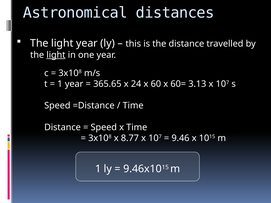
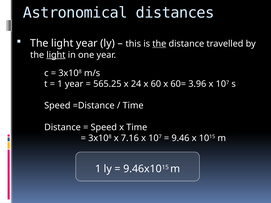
the at (159, 44) underline: none -> present
365.65: 365.65 -> 565.25
3.13: 3.13 -> 3.96
8.77: 8.77 -> 7.16
